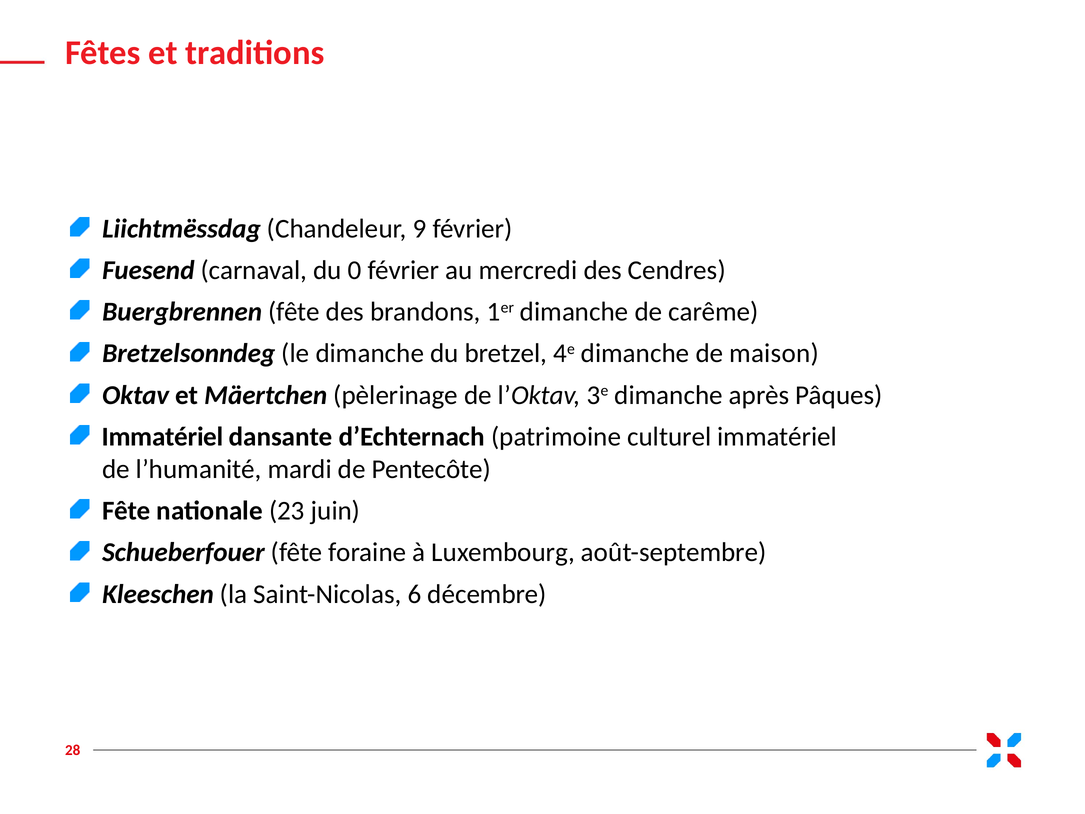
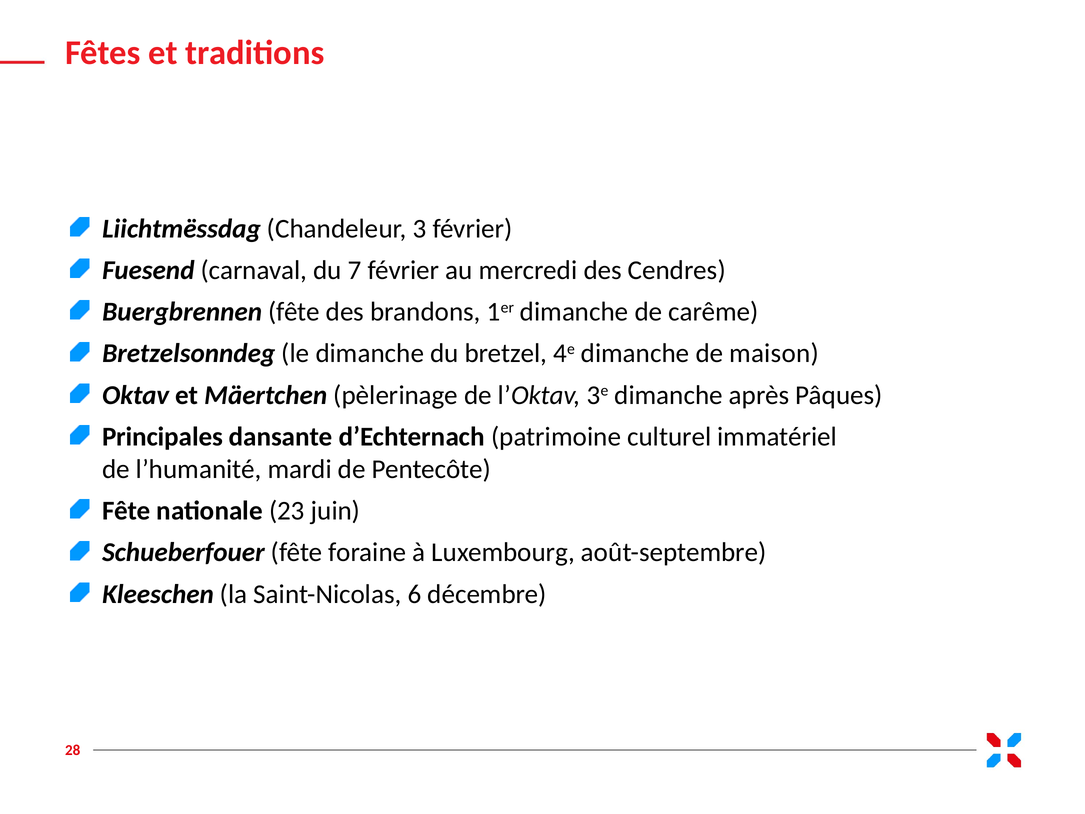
9: 9 -> 3
0: 0 -> 7
Immatériel at (163, 437): Immatériel -> Principales
